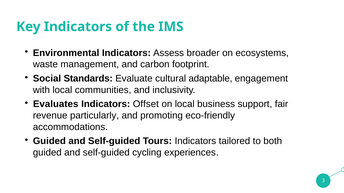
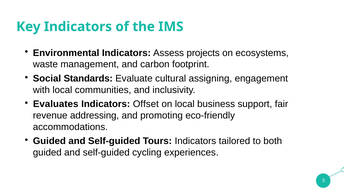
broader: broader -> projects
adaptable: adaptable -> assigning
particularly: particularly -> addressing
